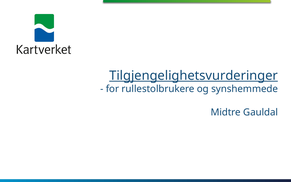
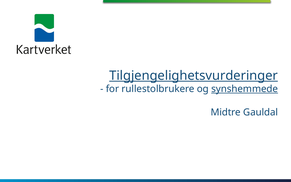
synshemmede underline: none -> present
